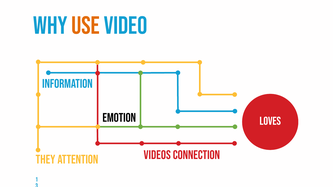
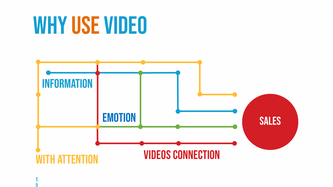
emotion colour: black -> blue
LOVES: LOVES -> SALES
They: They -> With
